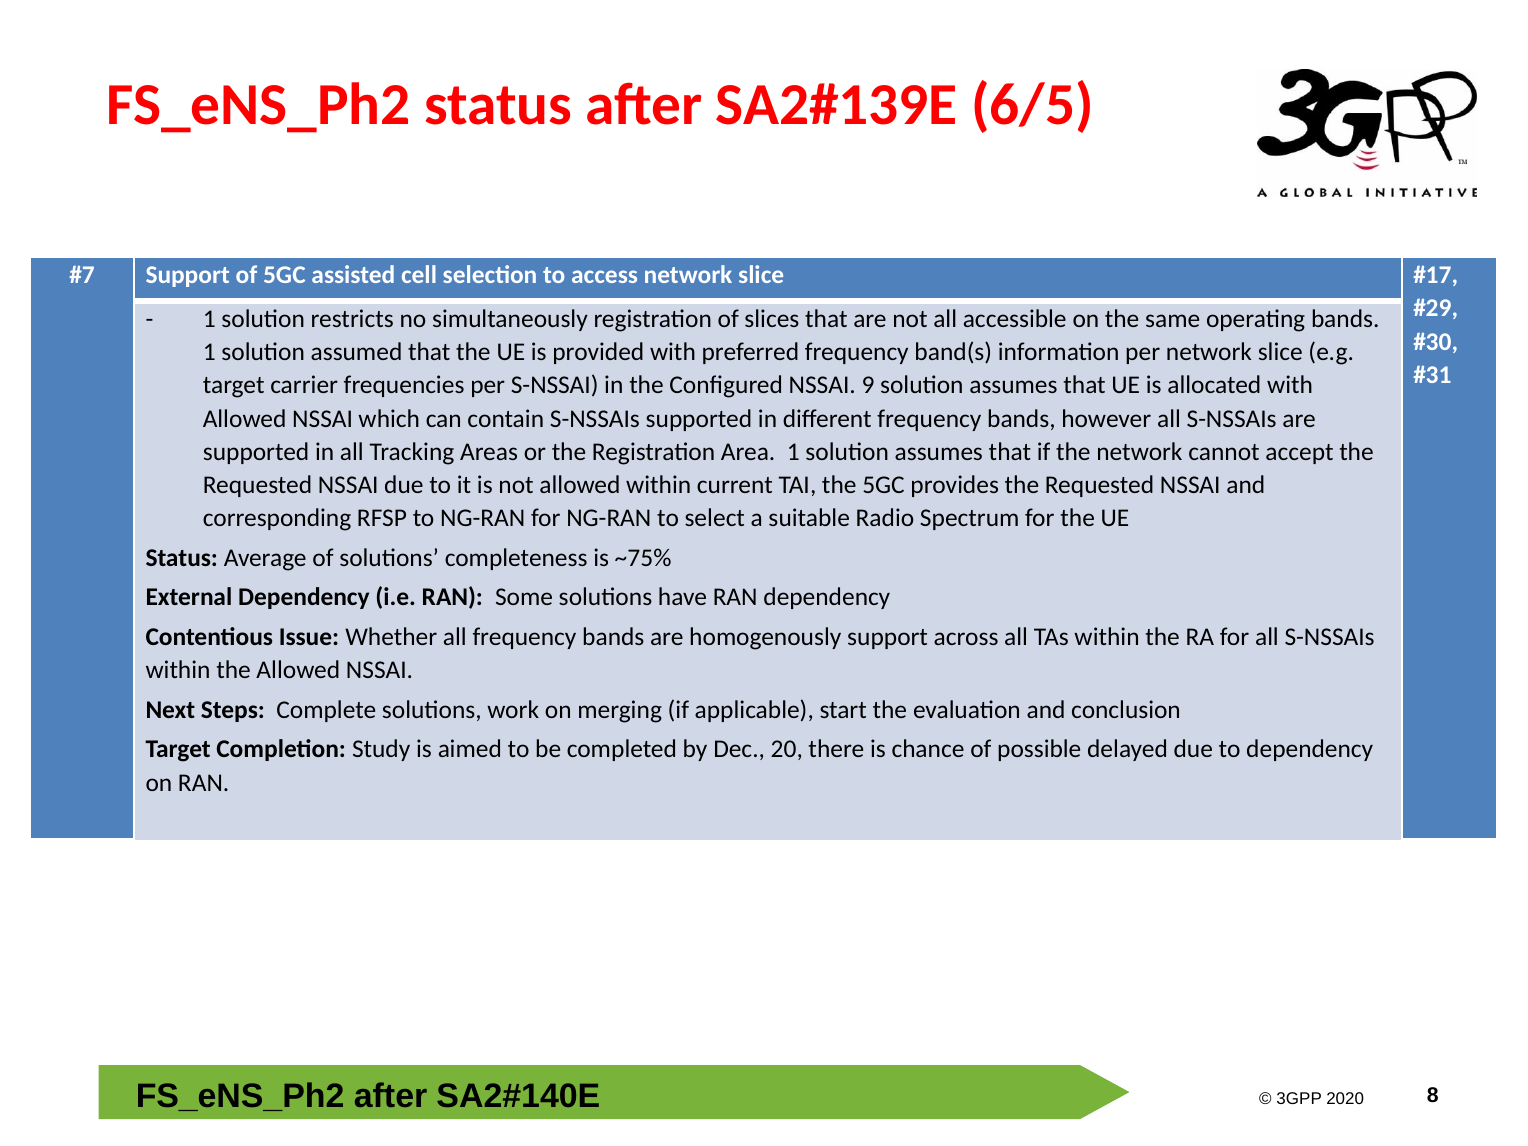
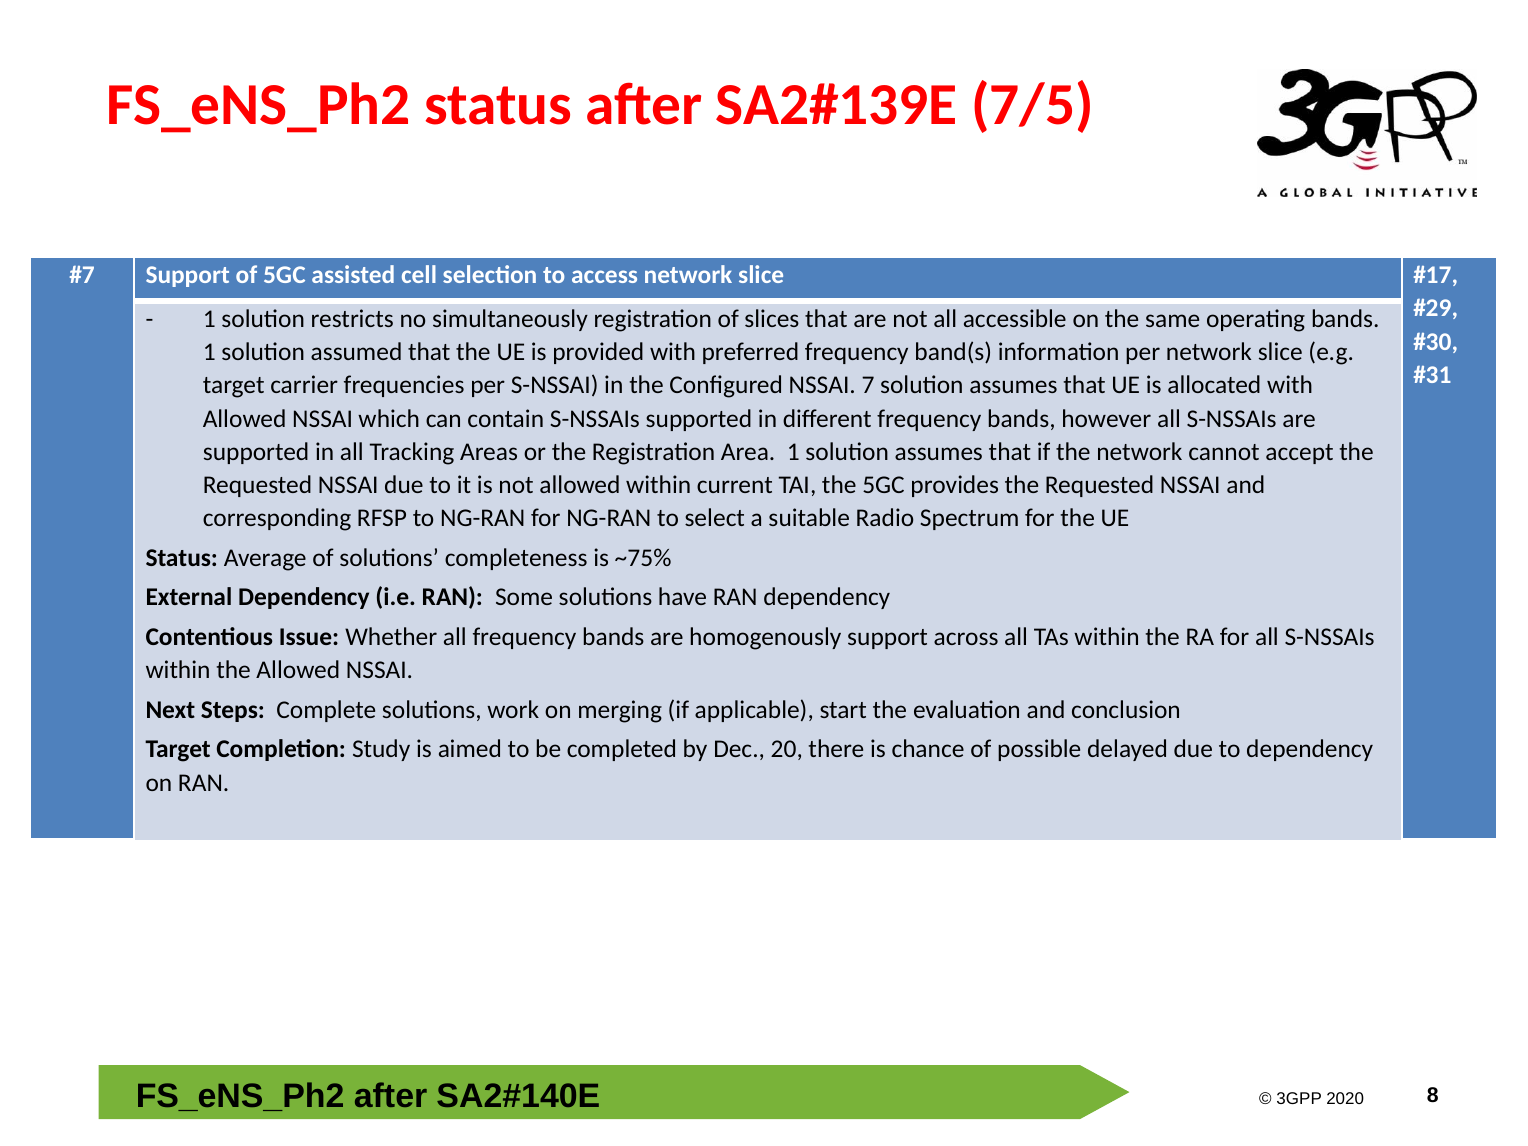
6/5: 6/5 -> 7/5
9: 9 -> 7
